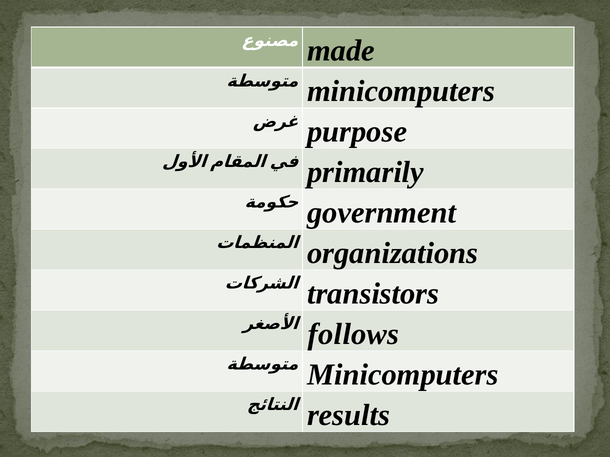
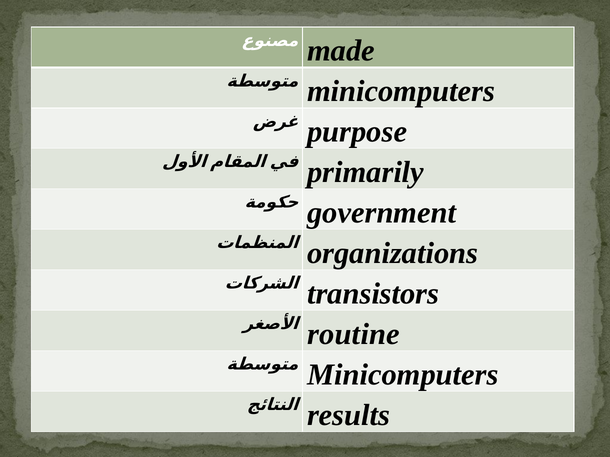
follows: follows -> routine
